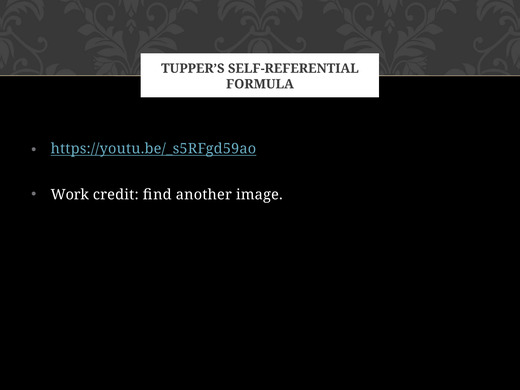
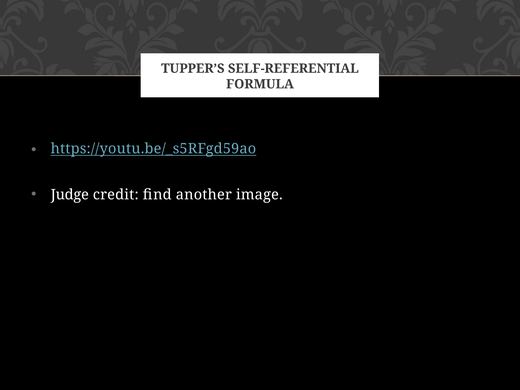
Work: Work -> Judge
